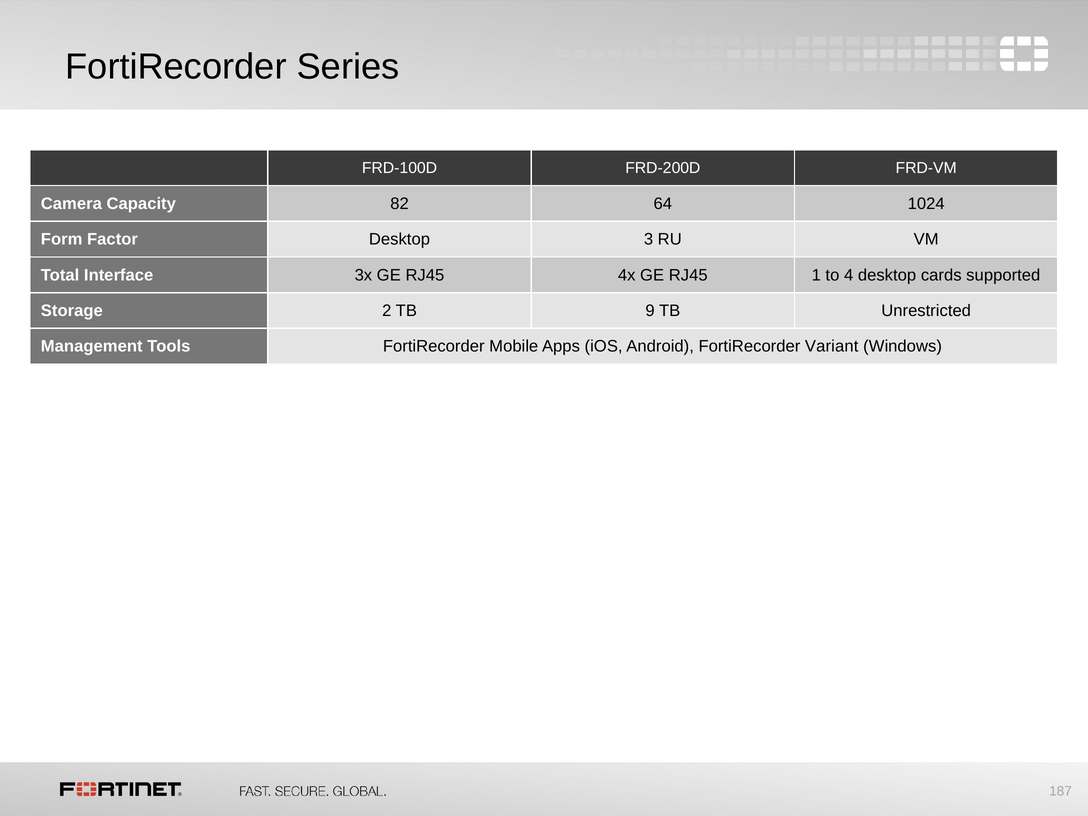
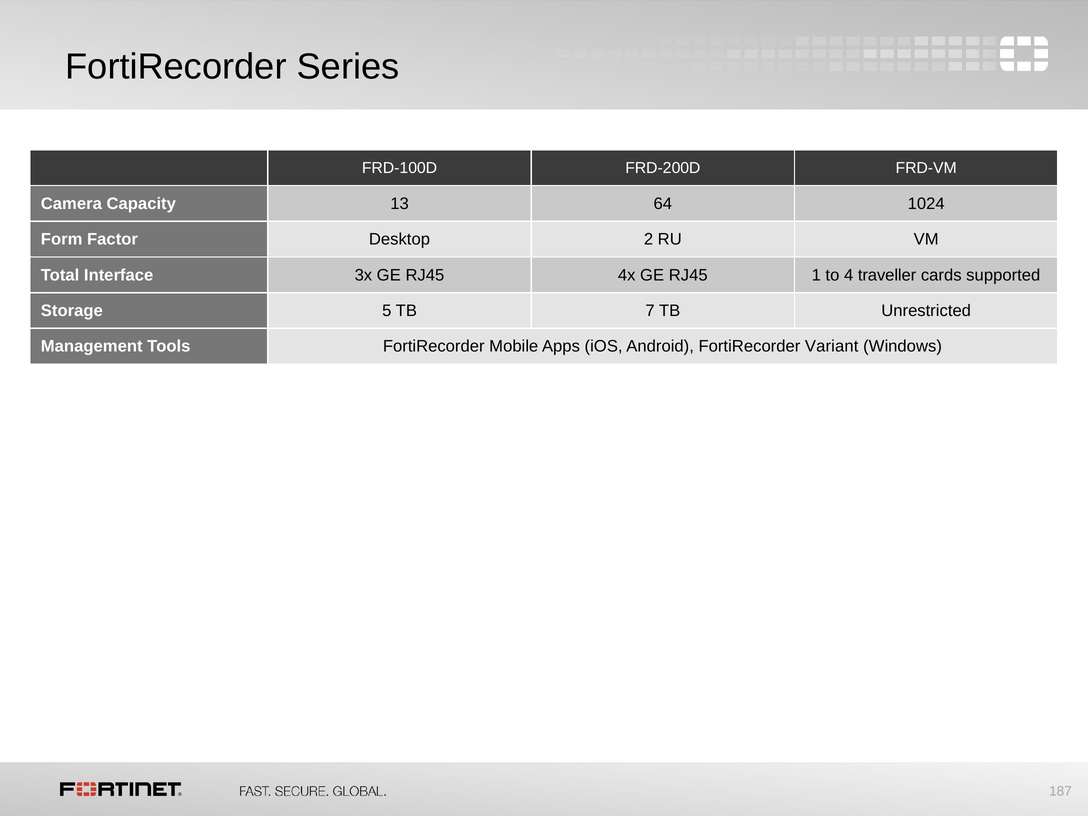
82: 82 -> 13
3: 3 -> 2
4 desktop: desktop -> traveller
2: 2 -> 5
9: 9 -> 7
